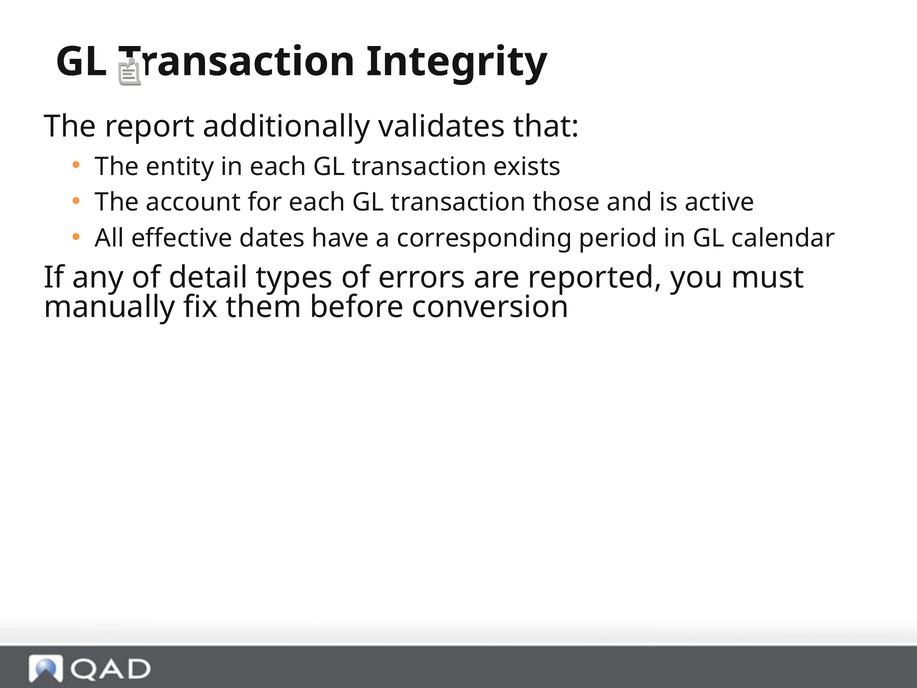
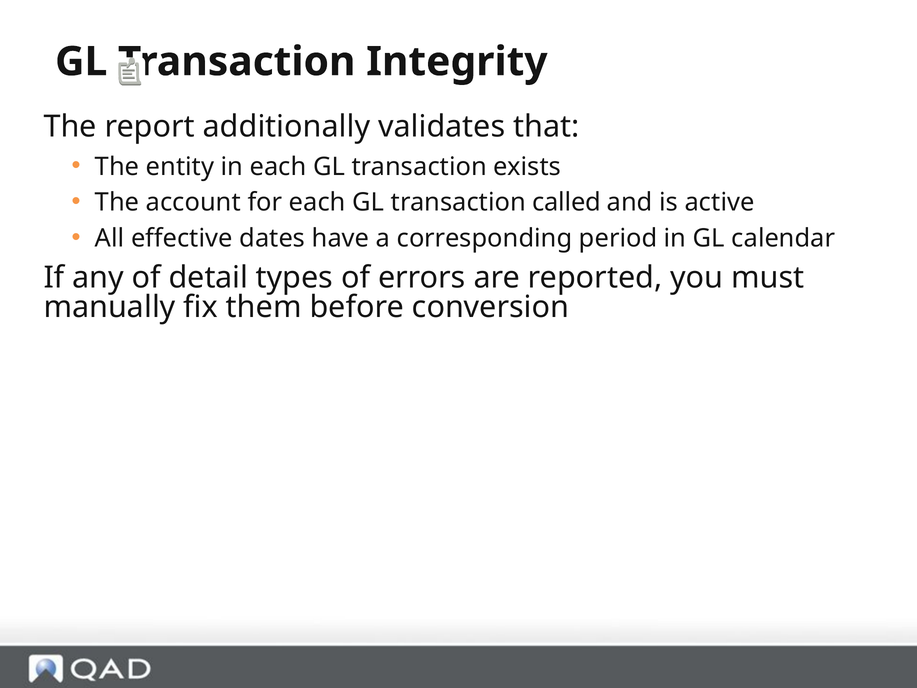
those: those -> called
